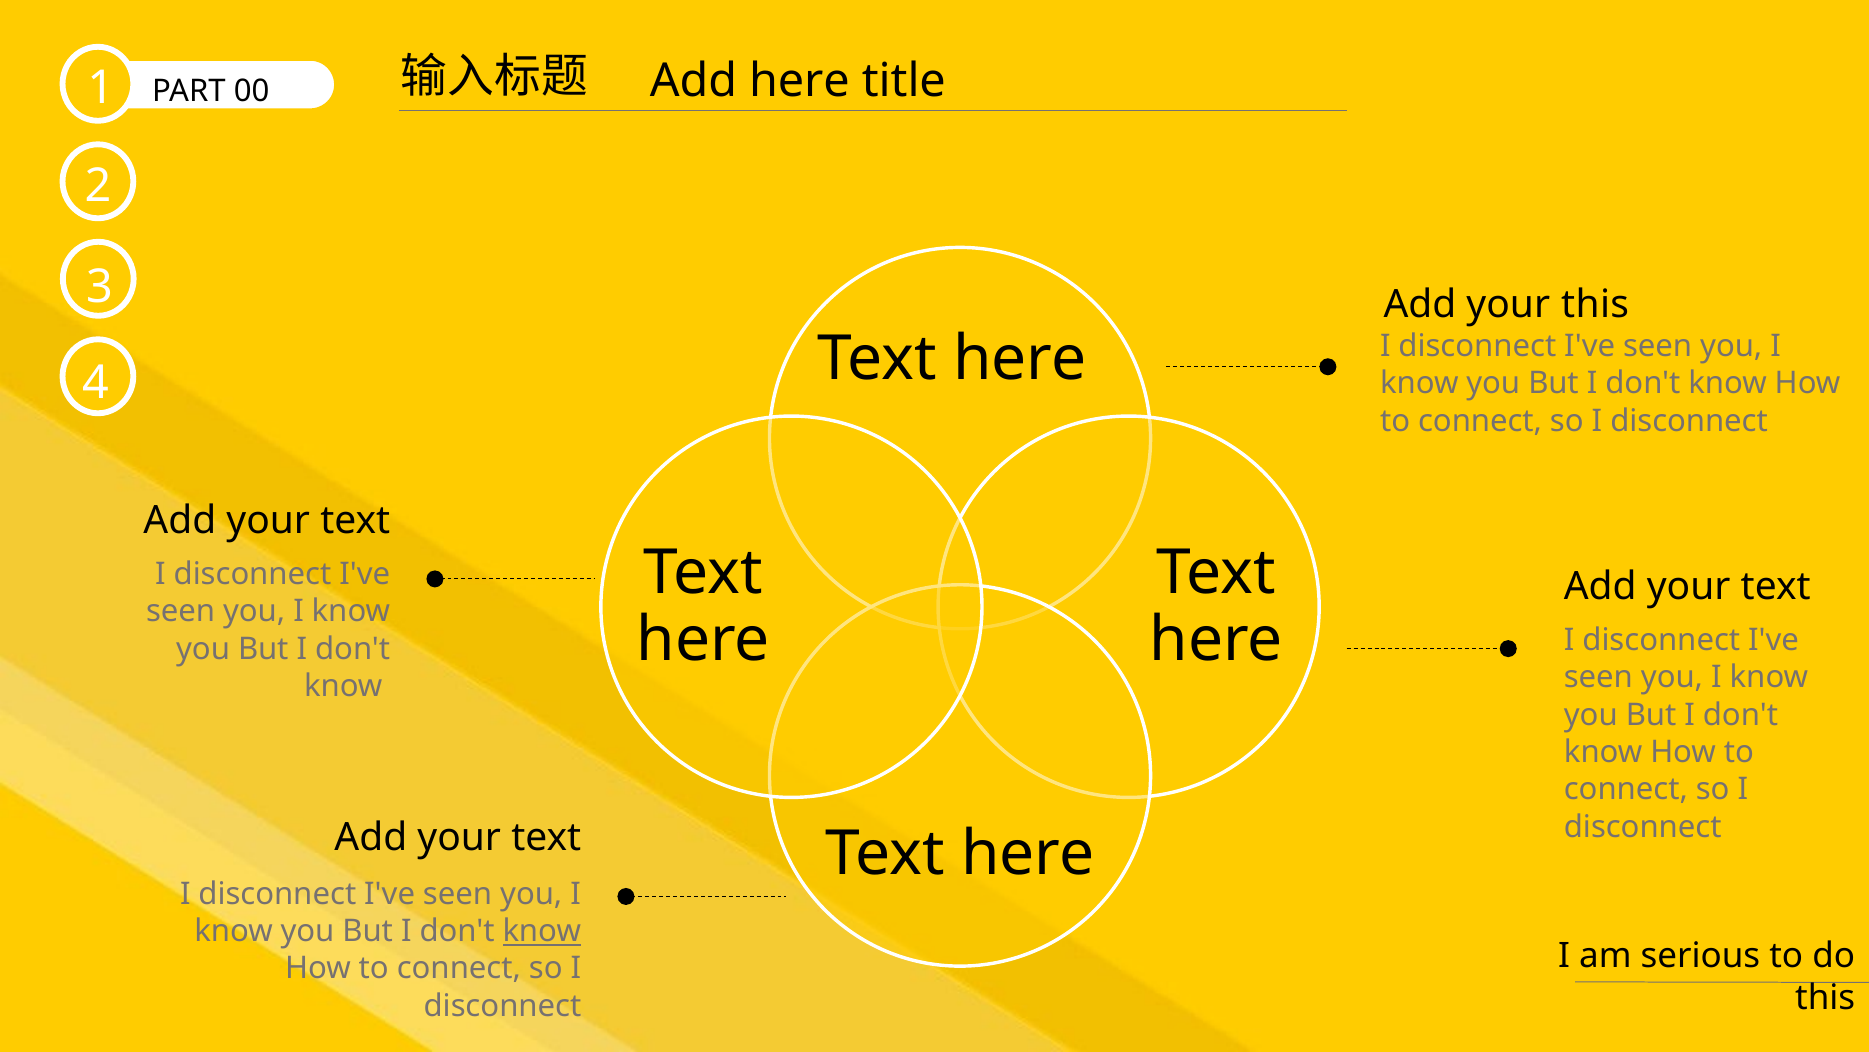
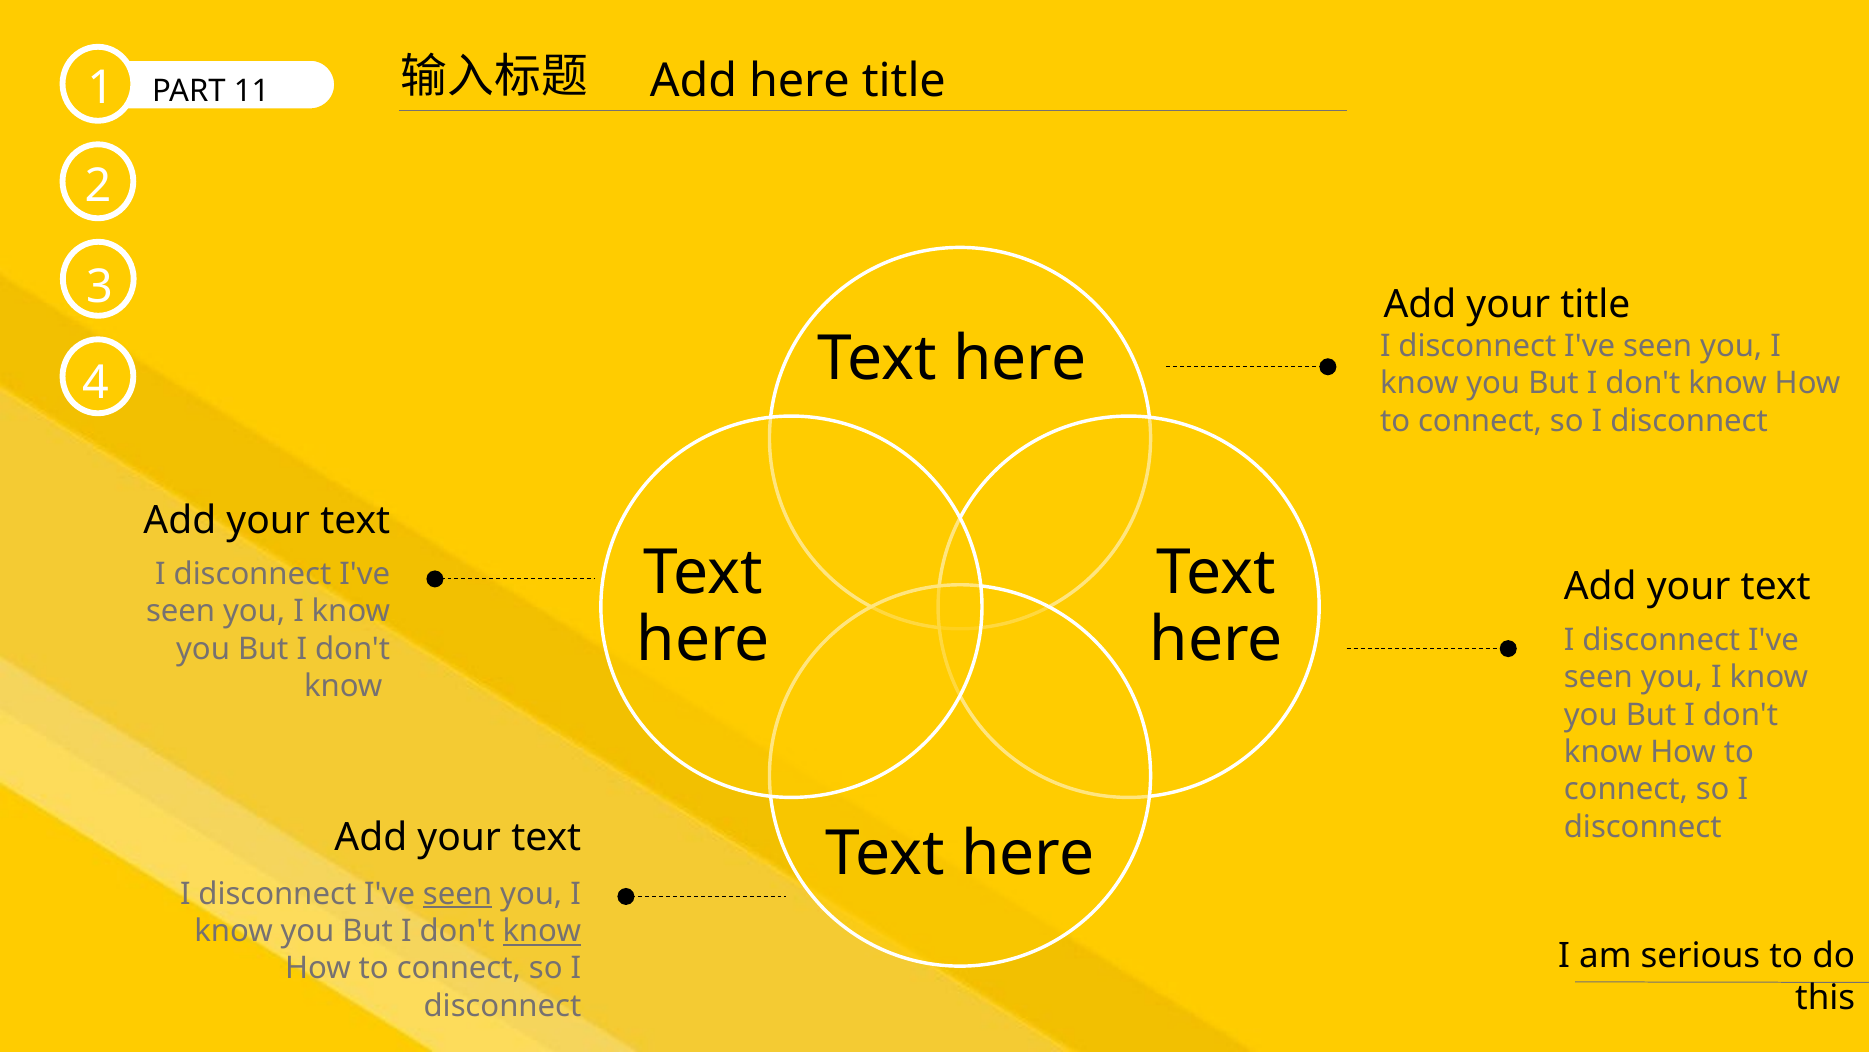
00: 00 -> 11
your this: this -> title
seen at (458, 893) underline: none -> present
